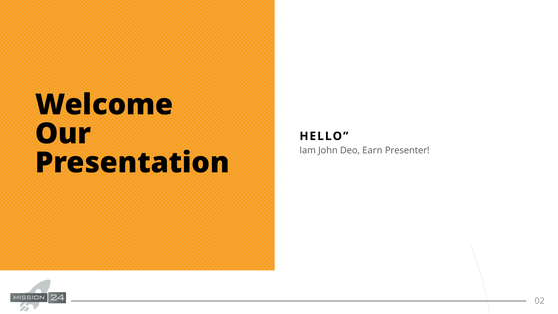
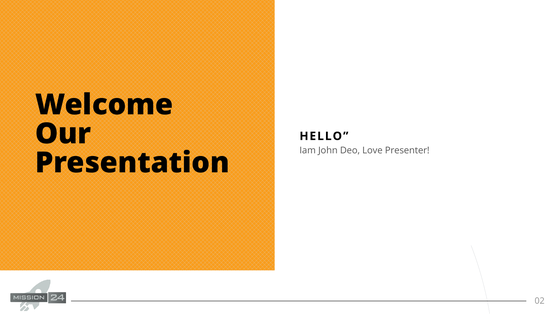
Earn: Earn -> Love
